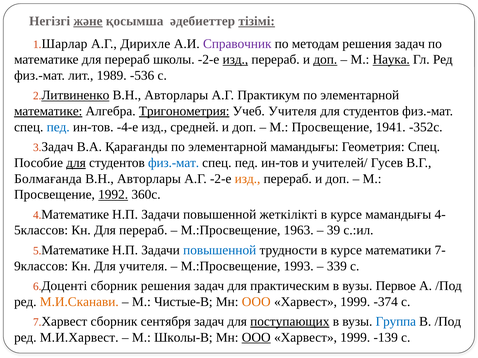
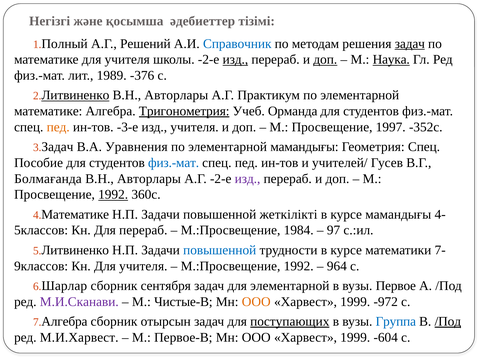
және underline: present -> none
тізімі underline: present -> none
Шарлар: Шарлар -> Полный
Дирихле: Дирихле -> Решений
Справочник colour: purple -> blue
задач at (410, 44) underline: none -> present
математике для перераб: перераб -> учителя
-536: -536 -> -376
математике at (48, 111) underline: present -> none
Учеб Учителя: Учителя -> Орманда
пед at (58, 127) colour: blue -> orange
-4-е: -4-е -> -3-е
изд средней: средней -> учителя
1941: 1941 -> 1997
Қарағанды: Қарағанды -> Уравнения
для at (76, 163) underline: present -> none
изд at (248, 179) colour: orange -> purple
1963: 1963 -> 1984
39: 39 -> 97
Математике at (75, 250): Математике -> Литвиненко
М.:Просвещение 1993: 1993 -> 1992
339: 339 -> 964
Доценті: Доценті -> Шарлар
сборник решения: решения -> сентября
для практическим: практическим -> элементарной
М.И.Сканави colour: orange -> purple
-374: -374 -> -972
Харвест at (64, 322): Харвест -> Алгебра
сентября: сентября -> отырсын
/Под at (448, 322) underline: none -> present
Школы-В: Школы-В -> Первое-В
ООО at (256, 338) underline: present -> none
-139: -139 -> -604
